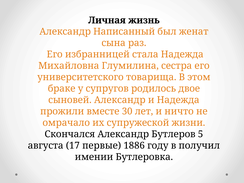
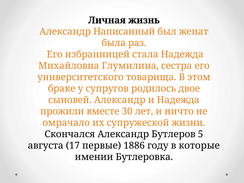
сына: сына -> была
получил: получил -> которые
